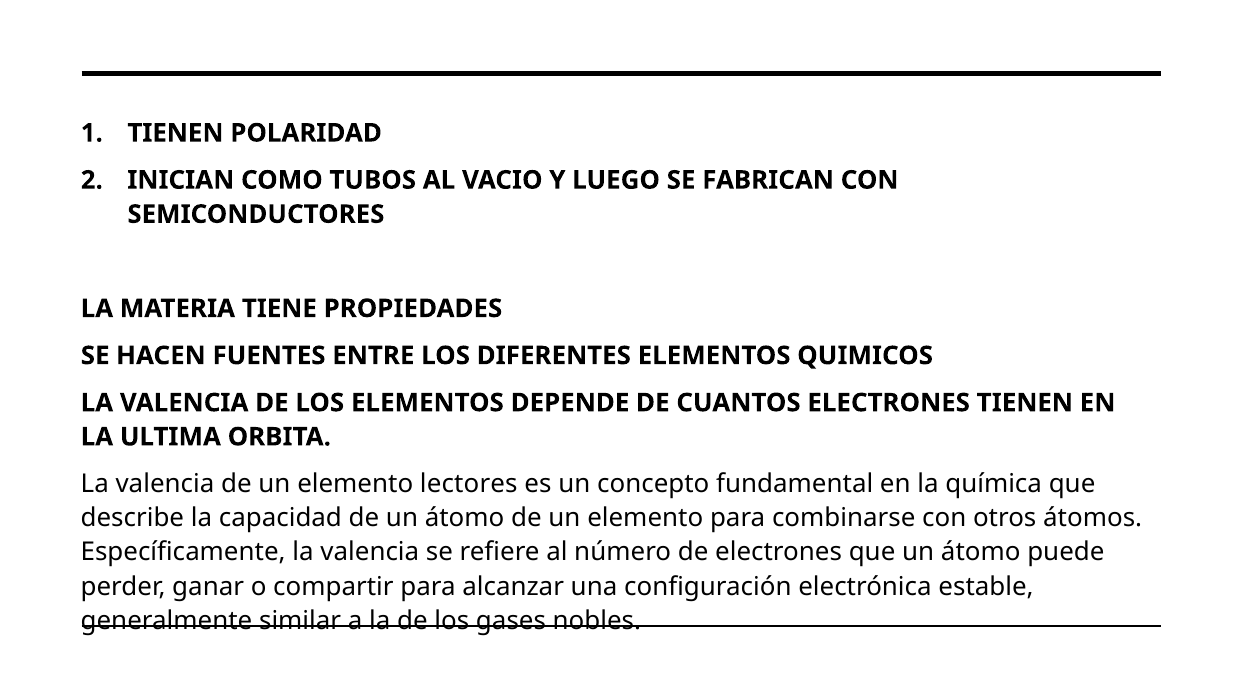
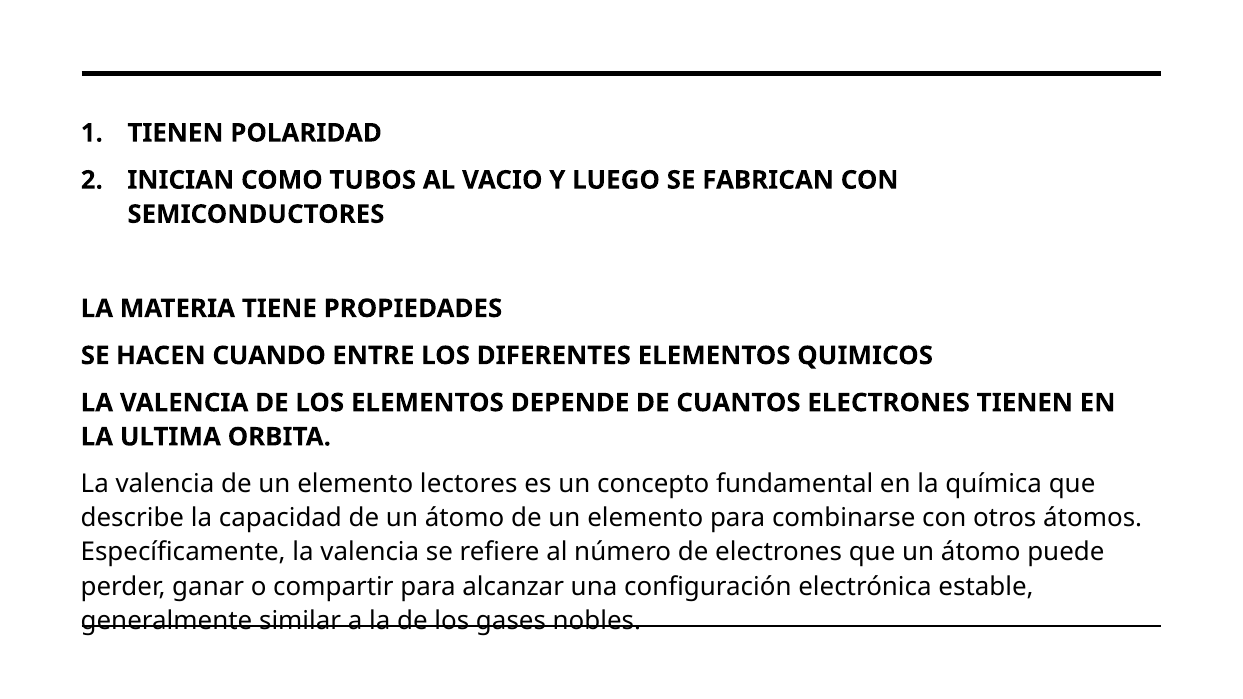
FUENTES: FUENTES -> CUANDO
